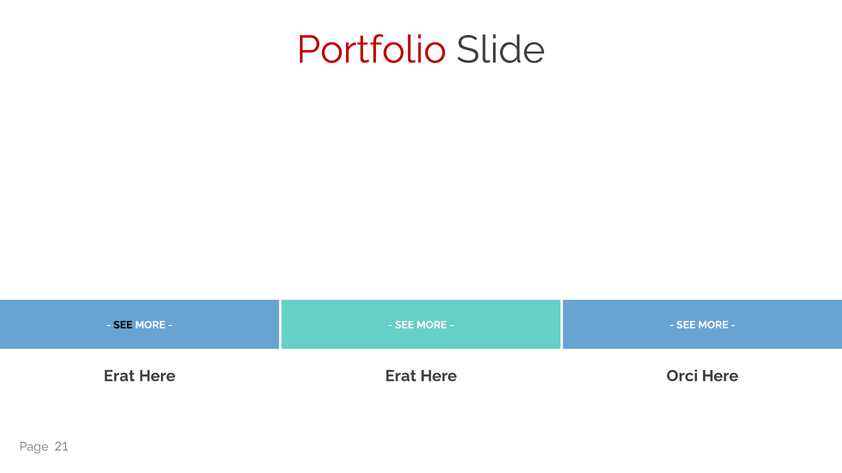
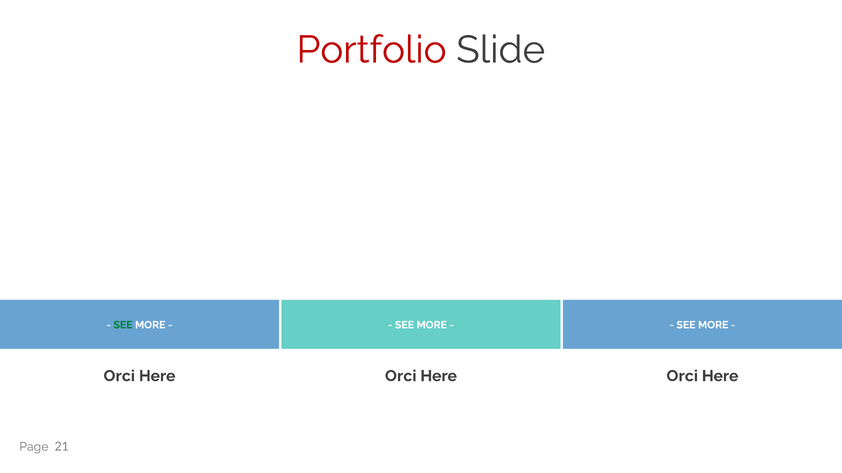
SEE at (123, 325) colour: black -> green
Erat at (119, 376): Erat -> Orci
Erat at (401, 376): Erat -> Orci
